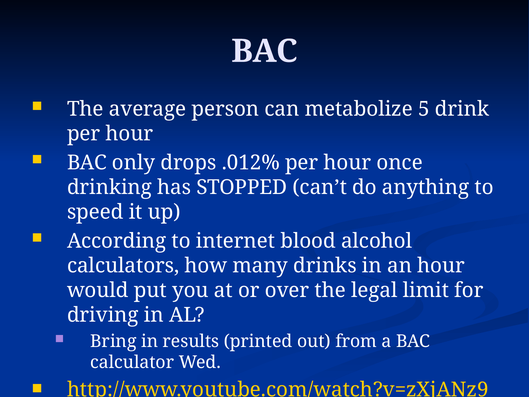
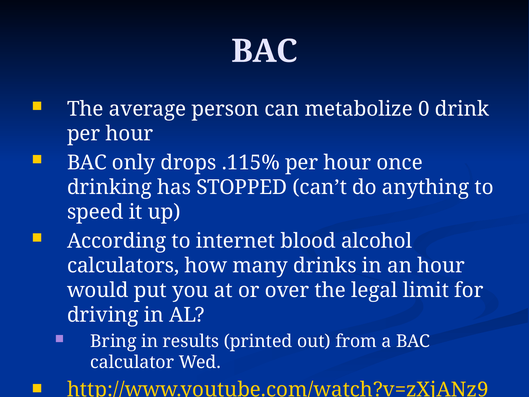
5: 5 -> 0
.012%: .012% -> .115%
